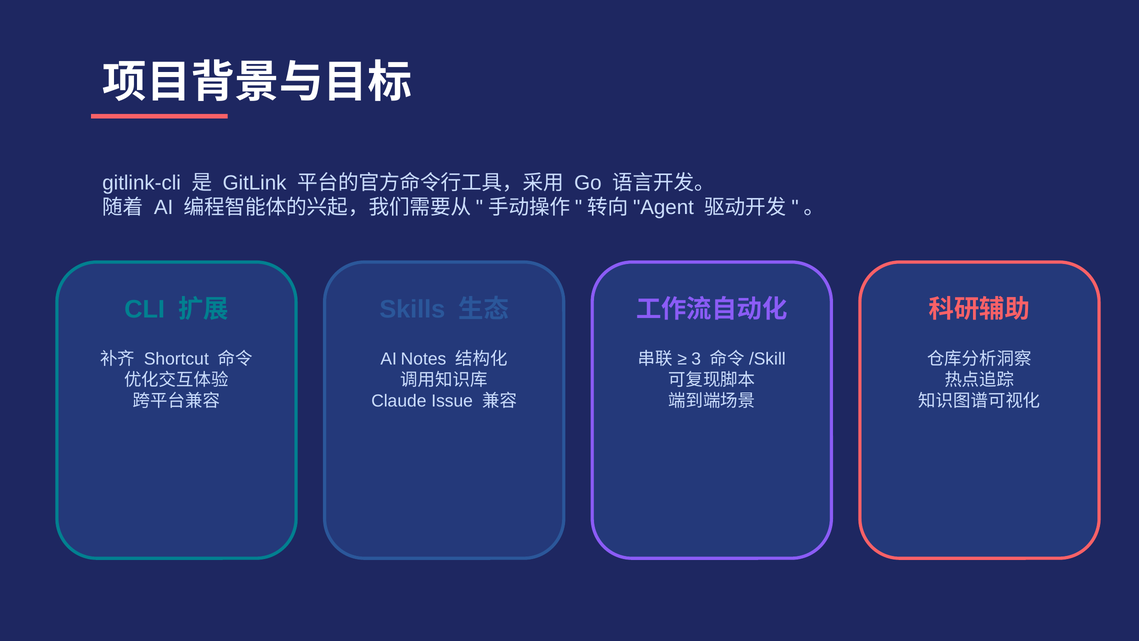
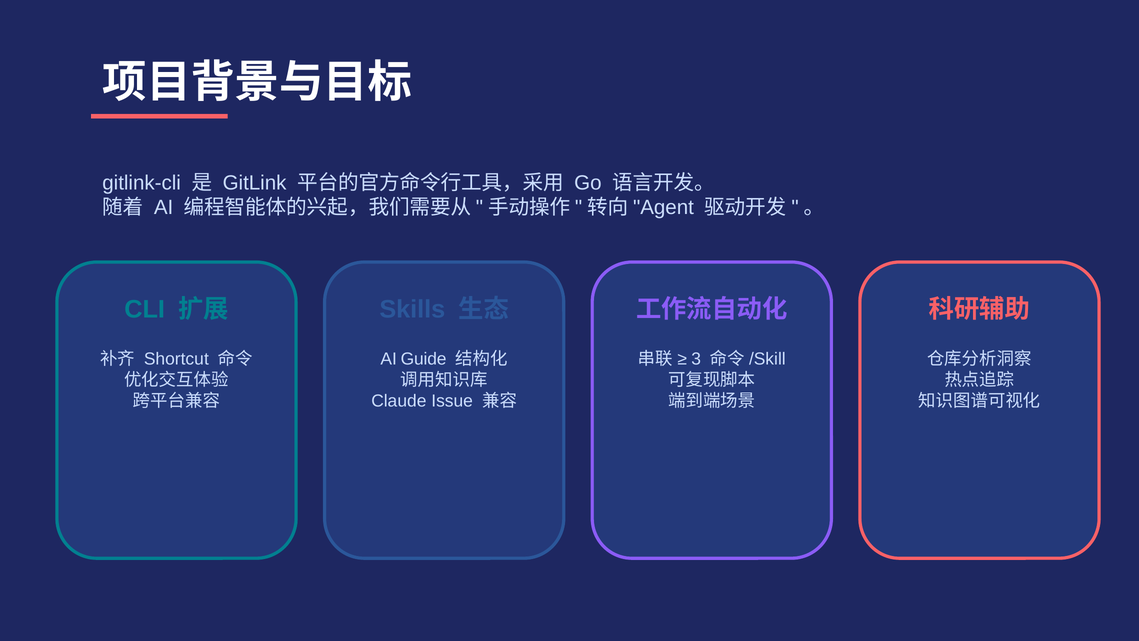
Notes: Notes -> Guide
